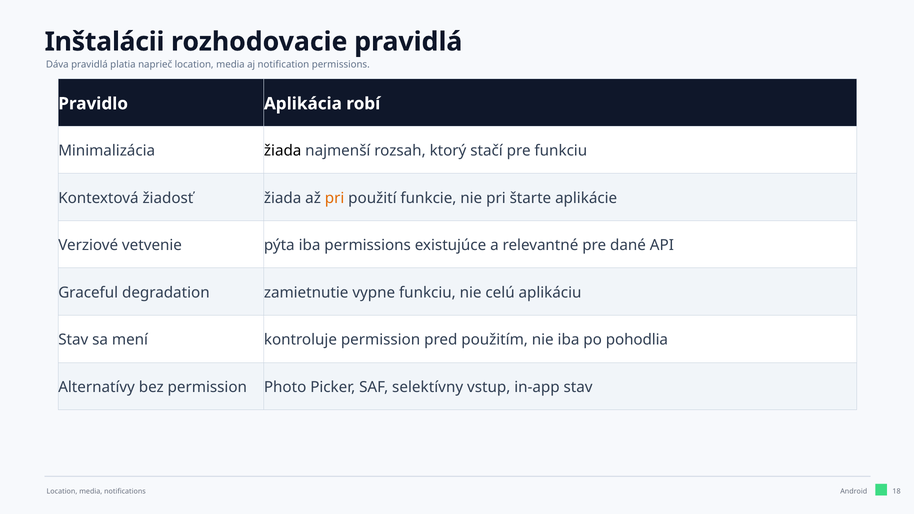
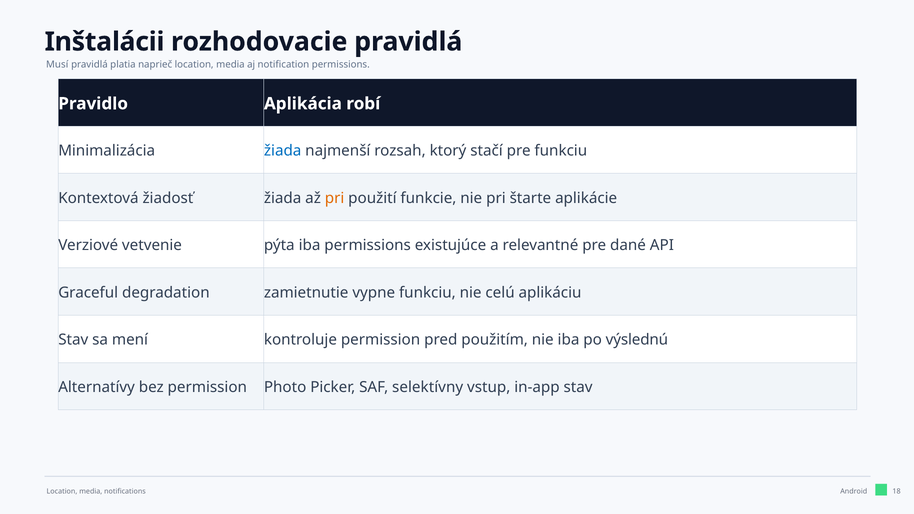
Dáva: Dáva -> Musí
žiada at (283, 151) colour: black -> blue
pohodlia: pohodlia -> výslednú
